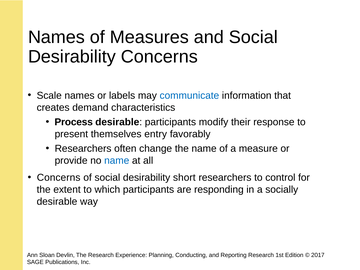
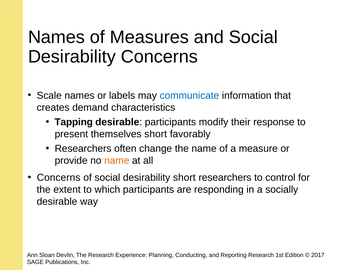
Process: Process -> Tapping
themselves entry: entry -> short
name at (117, 161) colour: blue -> orange
